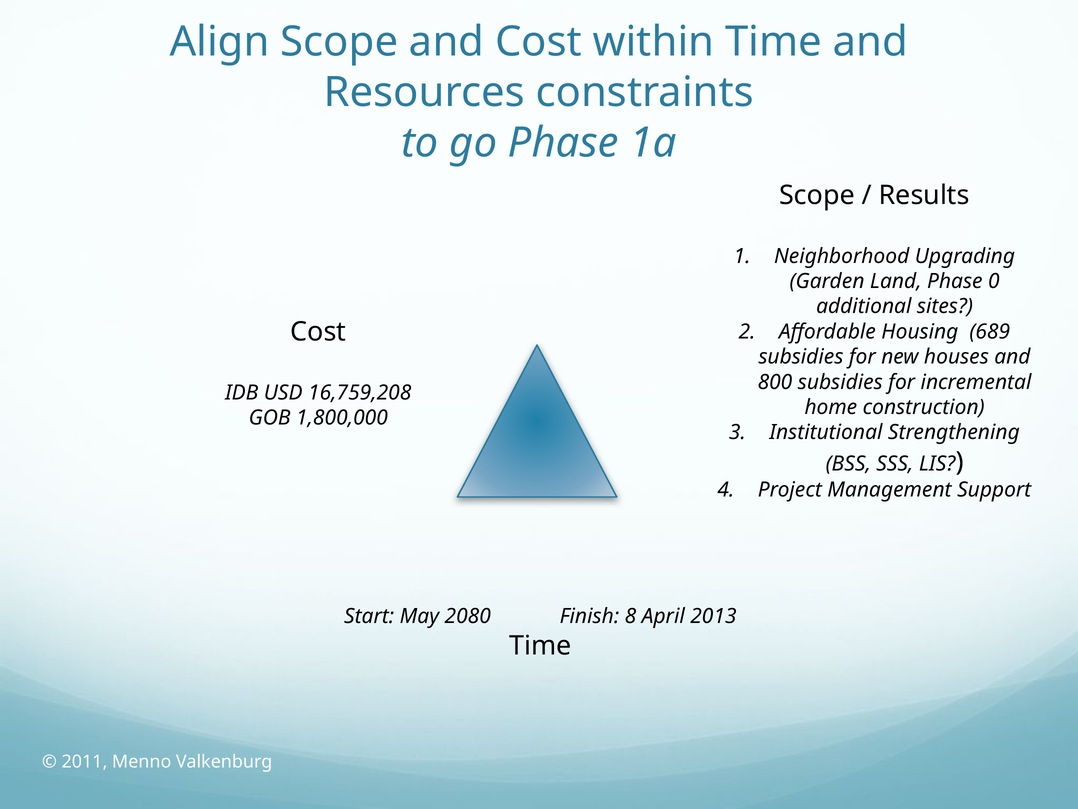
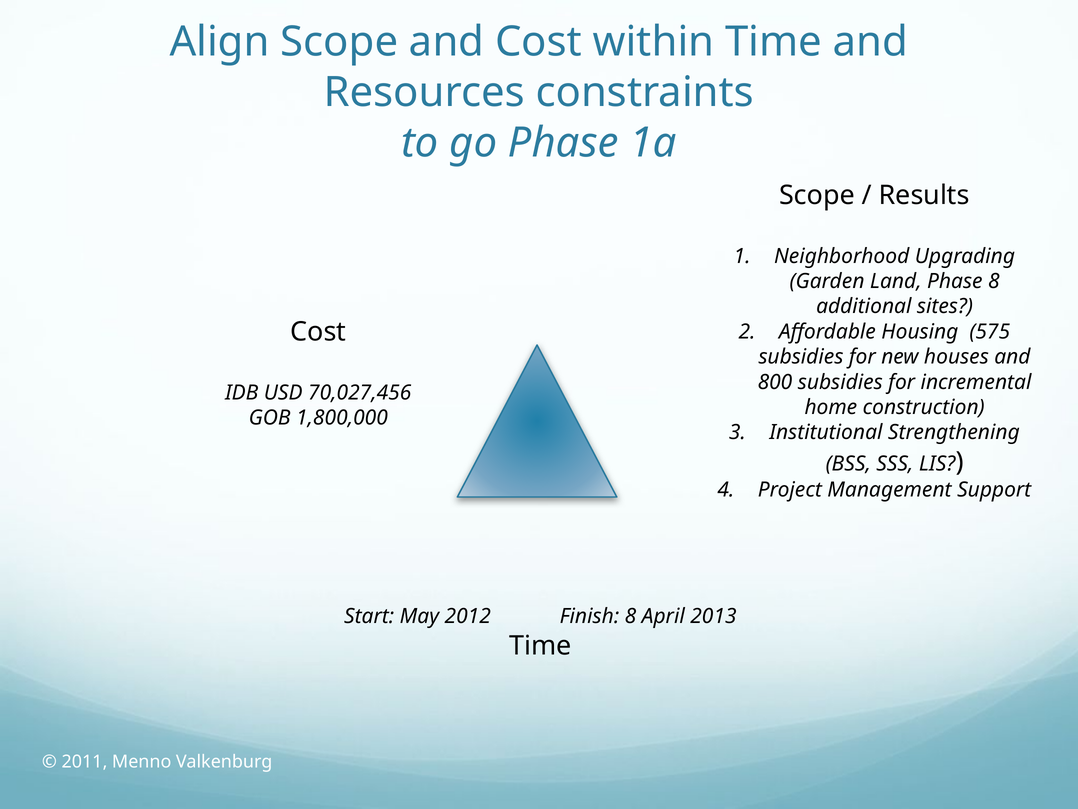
Phase 0: 0 -> 8
689: 689 -> 575
16,759,208: 16,759,208 -> 70,027,456
2080: 2080 -> 2012
